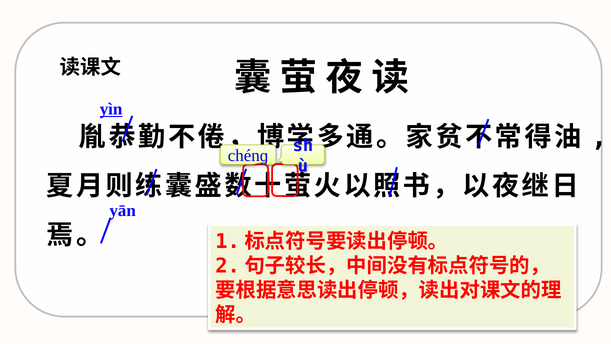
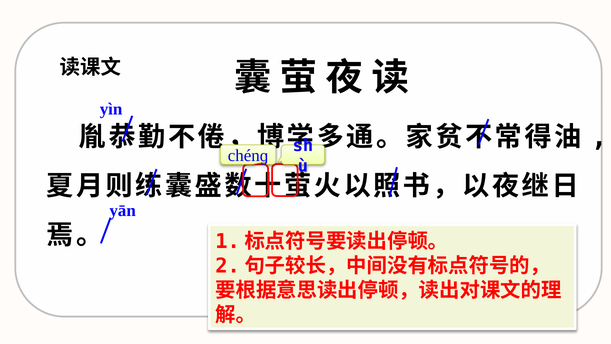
yìn underline: present -> none
